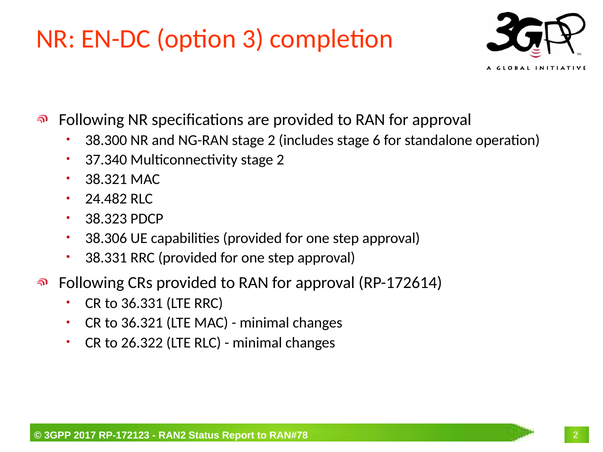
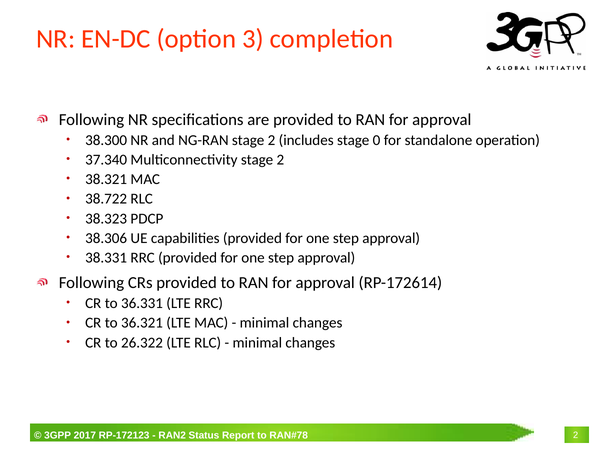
6: 6 -> 0
24.482: 24.482 -> 38.722
